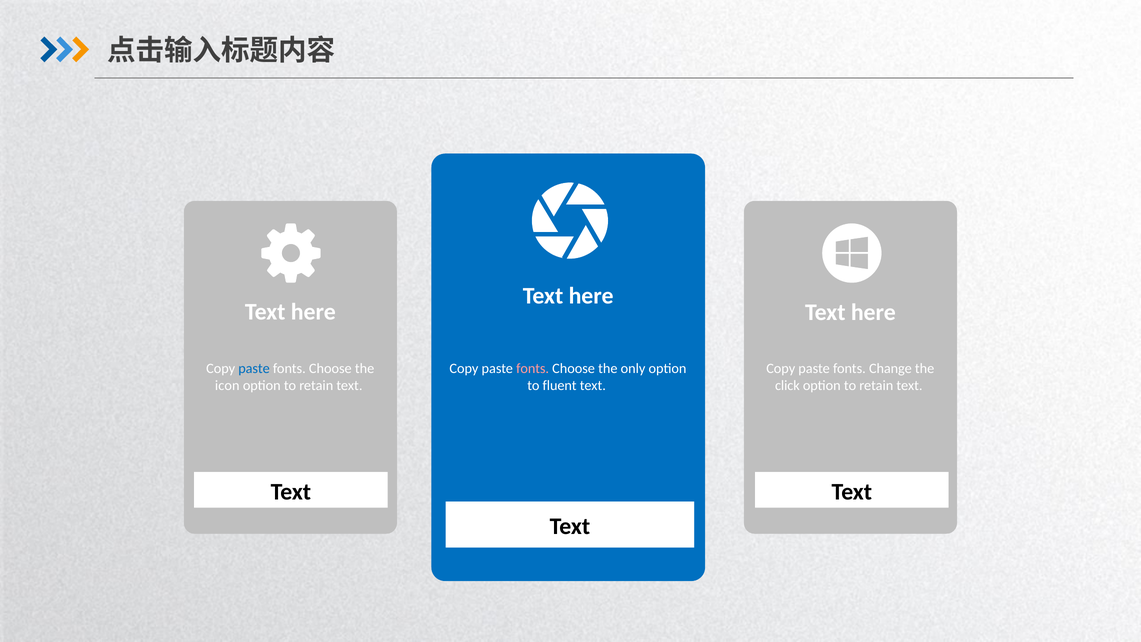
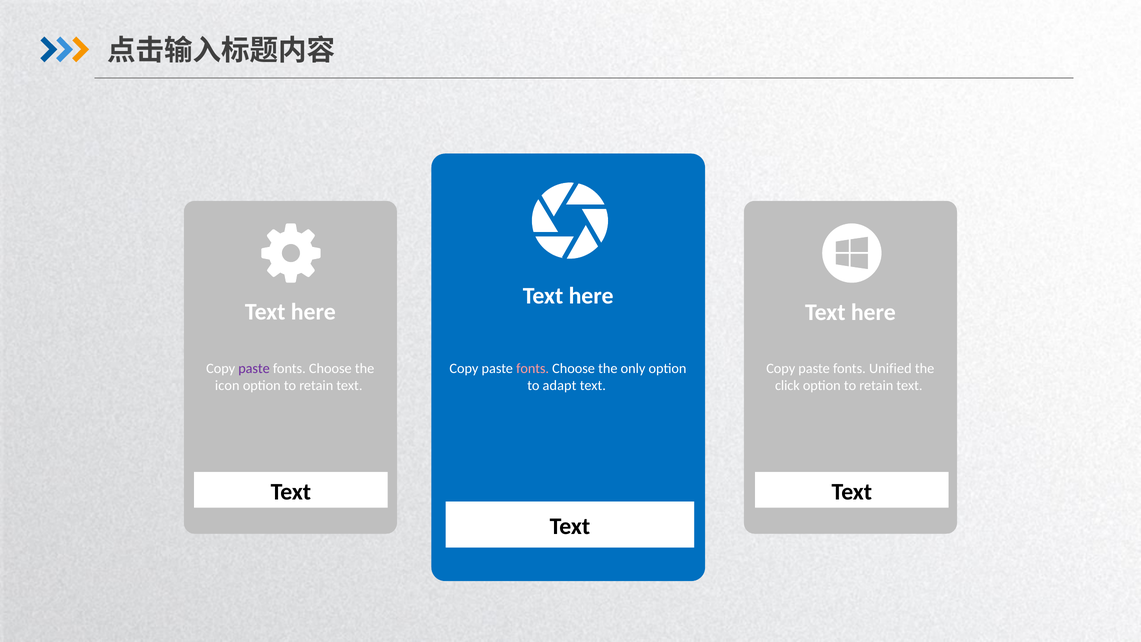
paste at (254, 368) colour: blue -> purple
Change: Change -> Unified
fluent: fluent -> adapt
